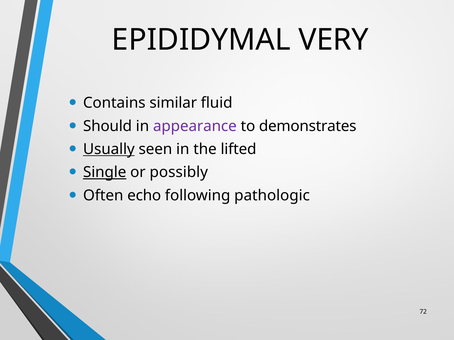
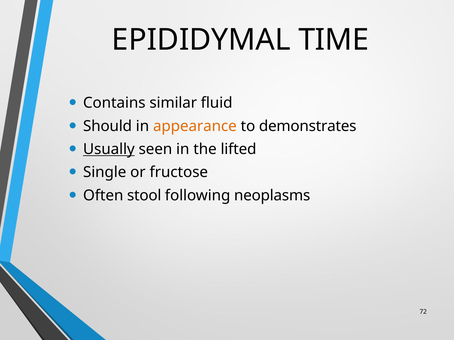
VERY: VERY -> TIME
appearance colour: purple -> orange
Single underline: present -> none
possibly: possibly -> fructose
echo: echo -> stool
pathologic: pathologic -> neoplasms
